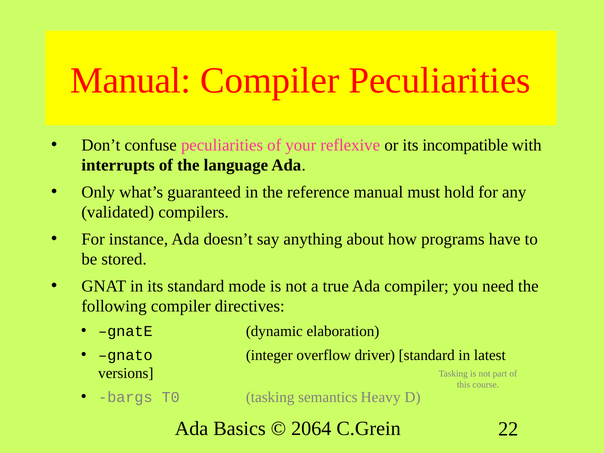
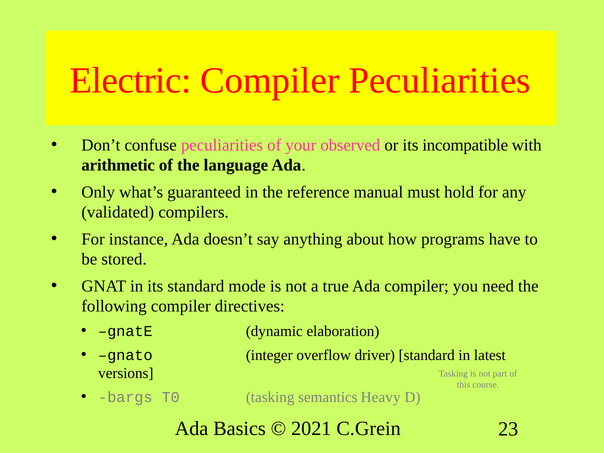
Manual at (131, 81): Manual -> Electric
reflexive: reflexive -> observed
interrupts: interrupts -> arithmetic
2064: 2064 -> 2021
22: 22 -> 23
